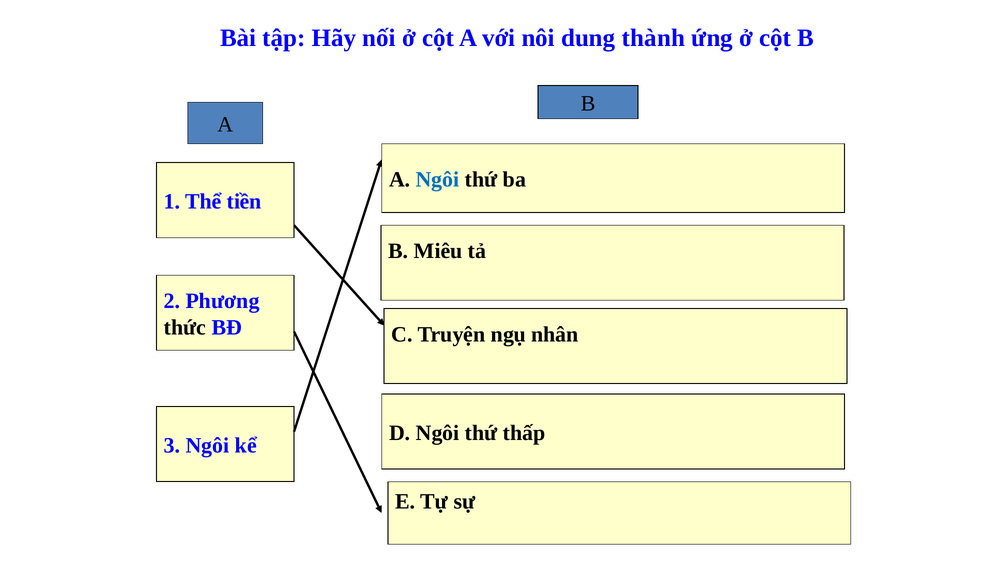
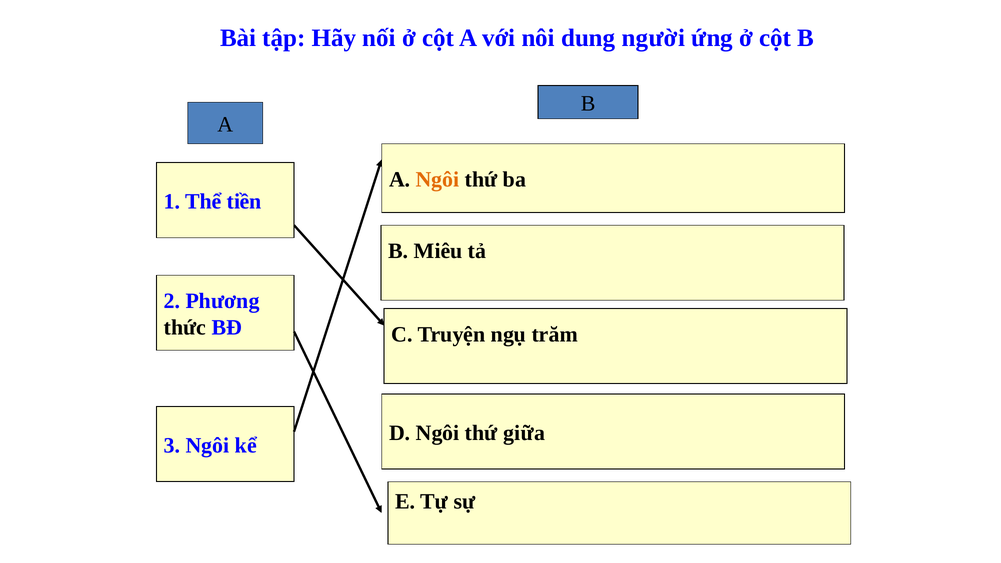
thành: thành -> người
Ngôi at (438, 180) colour: blue -> orange
nhân: nhân -> trăm
thấp: thấp -> giữa
